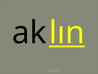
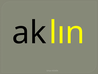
lın underline: present -> none
